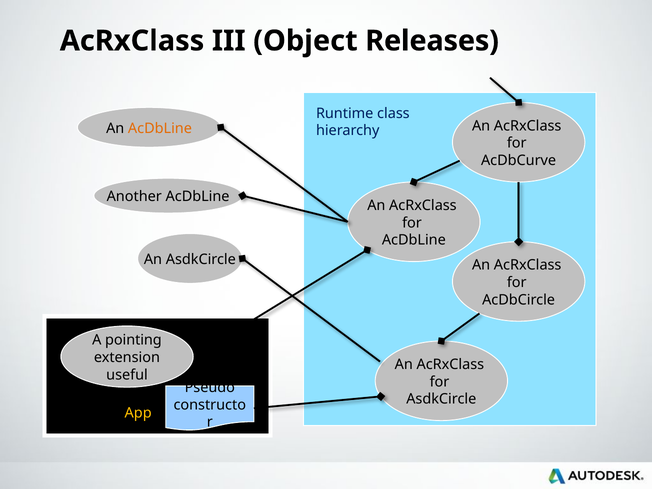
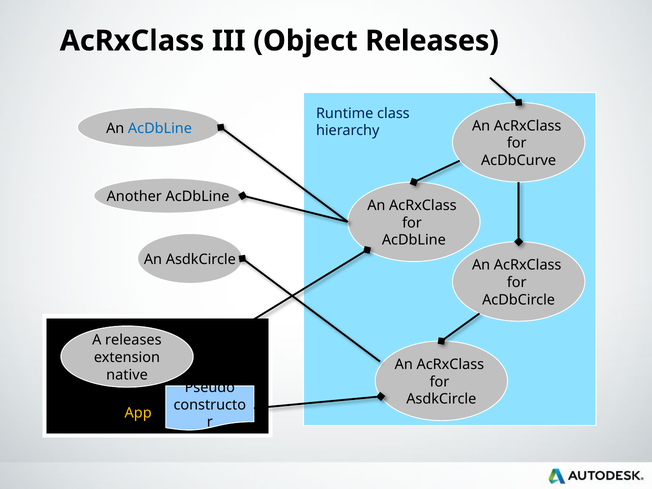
AcDbLine at (160, 128) colour: orange -> blue
A pointing: pointing -> releases
useful: useful -> native
